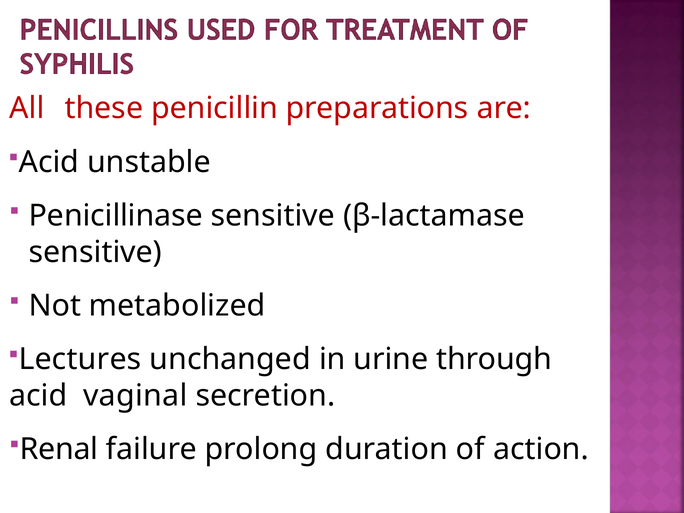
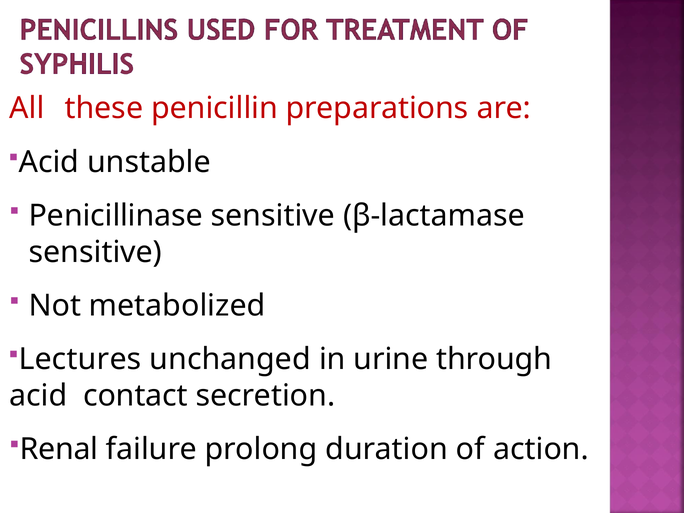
vaginal: vaginal -> contact
